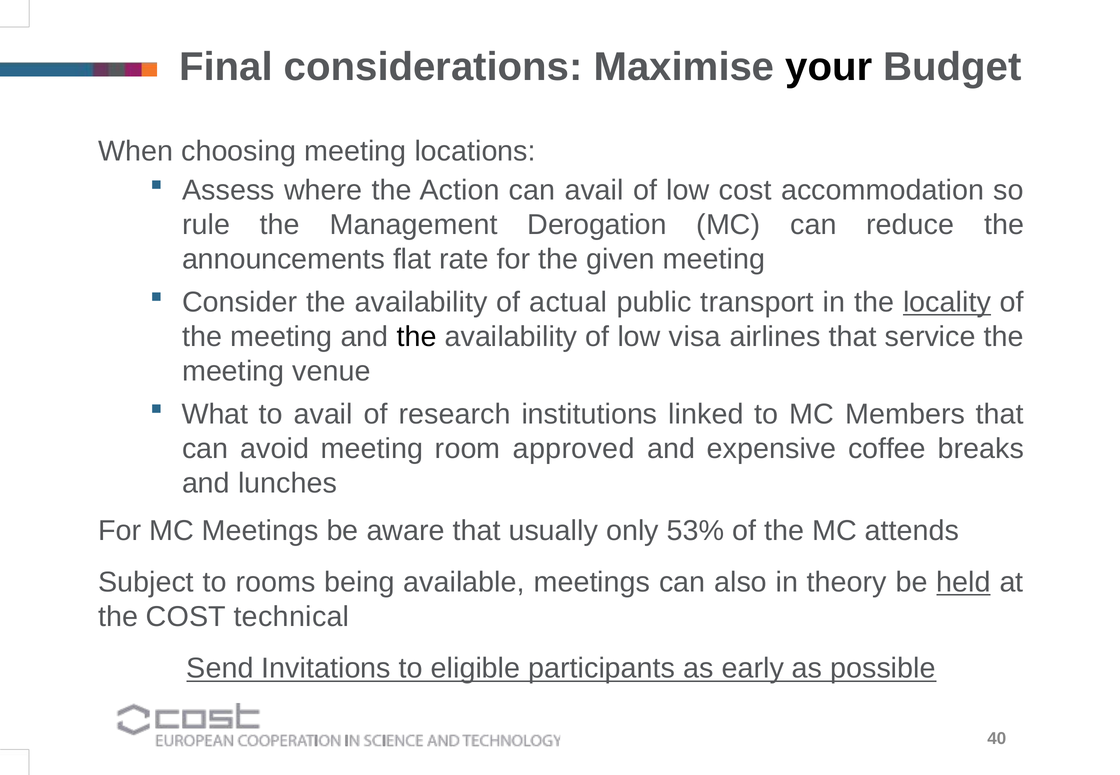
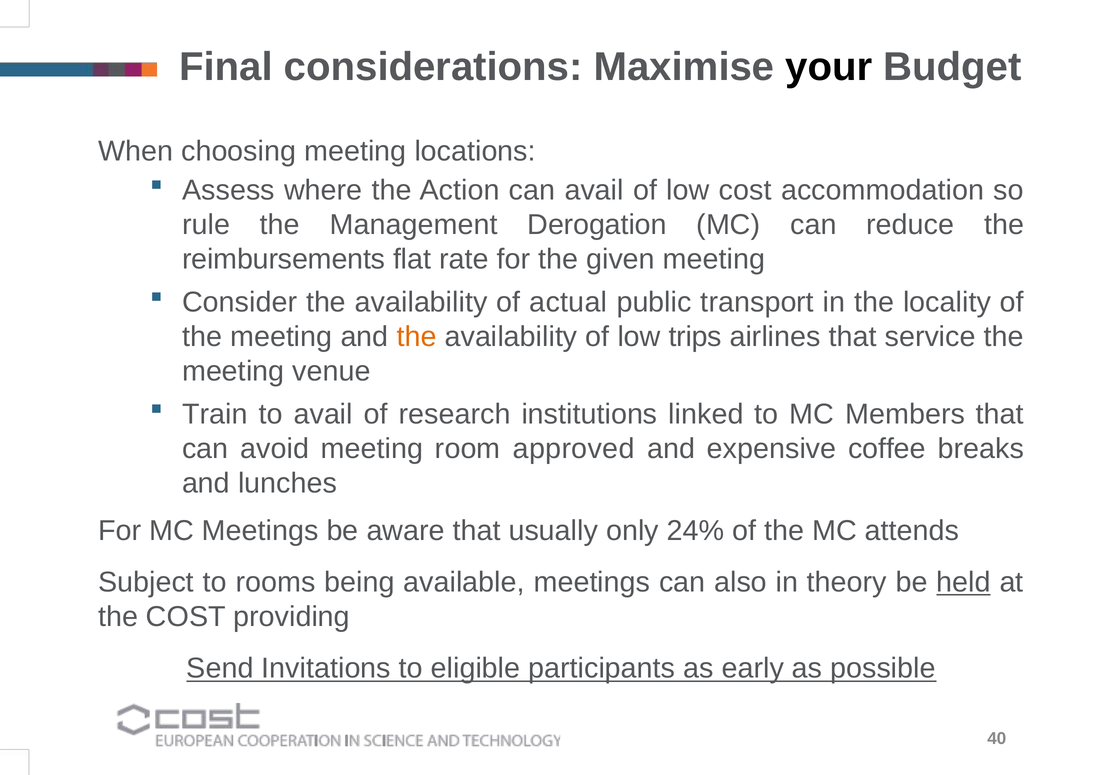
announcements: announcements -> reimbursements
locality underline: present -> none
the at (417, 337) colour: black -> orange
visa: visa -> trips
What: What -> Train
53%: 53% -> 24%
technical: technical -> providing
